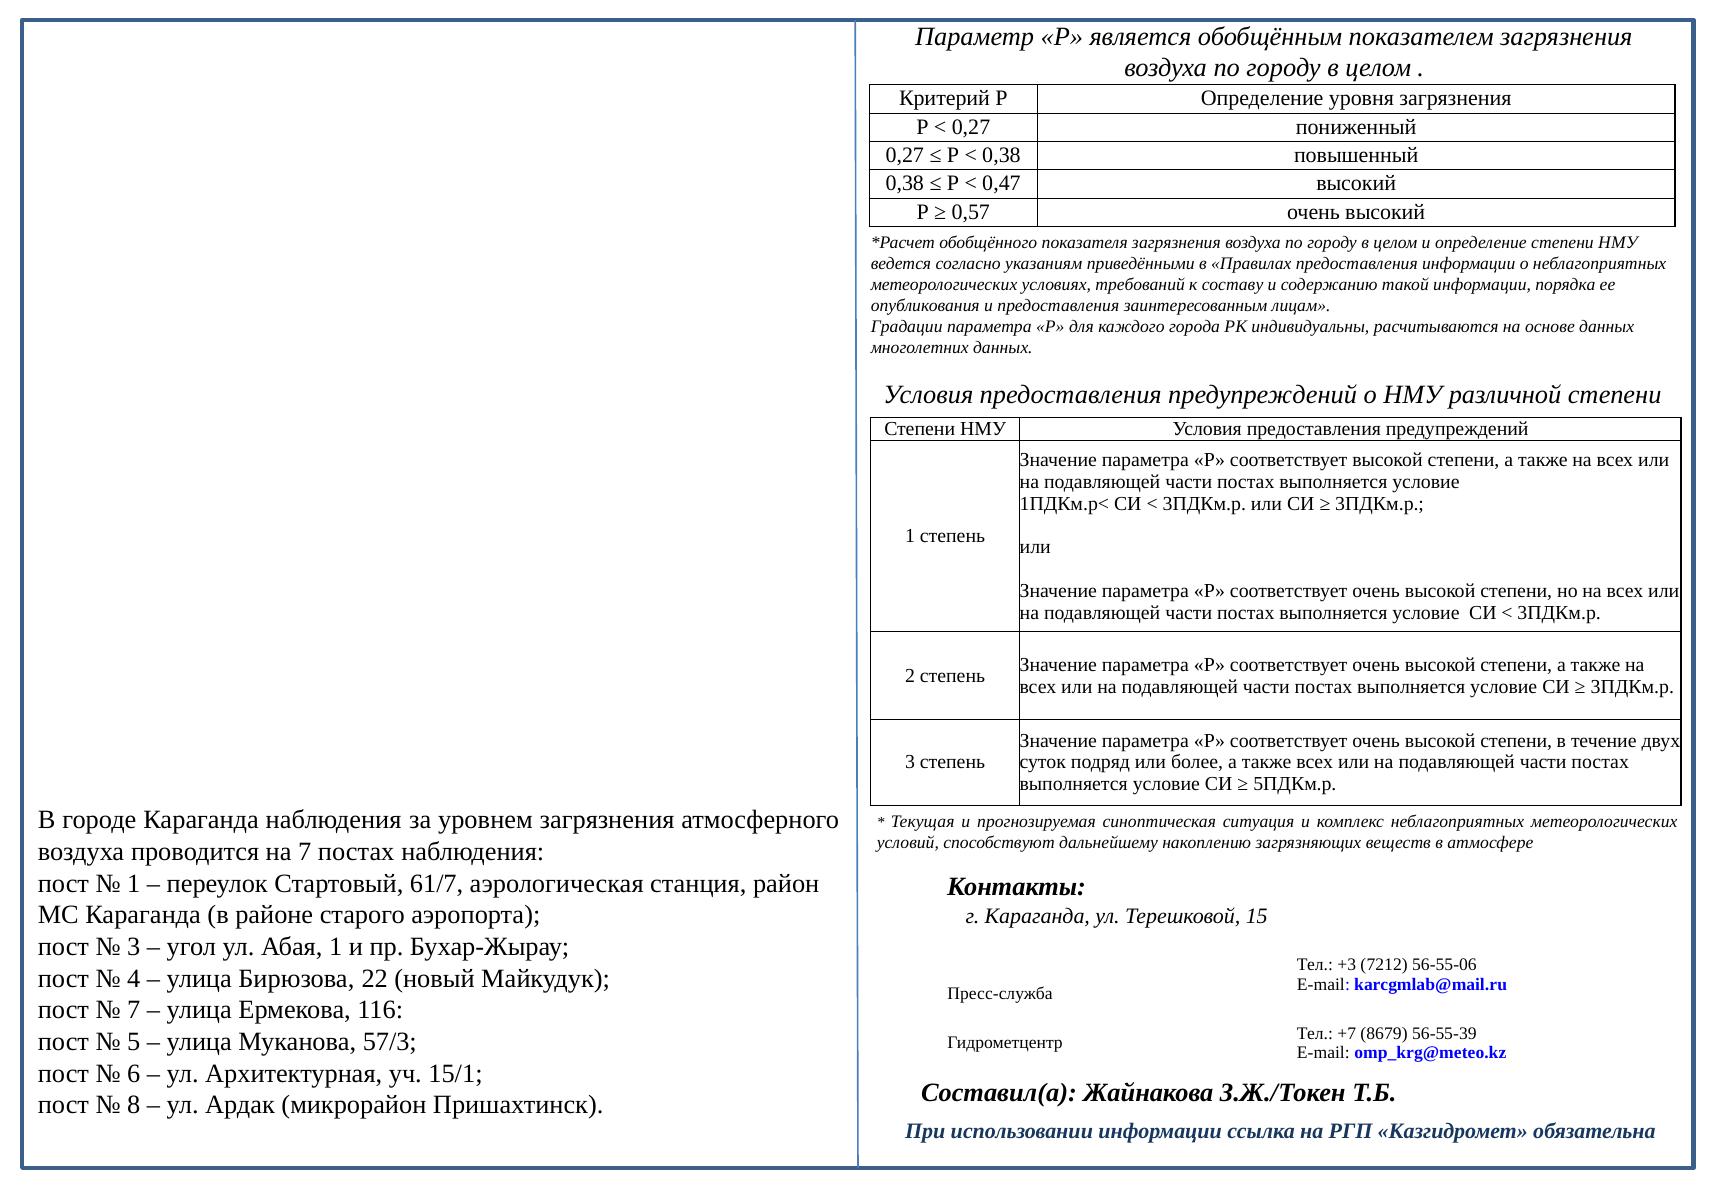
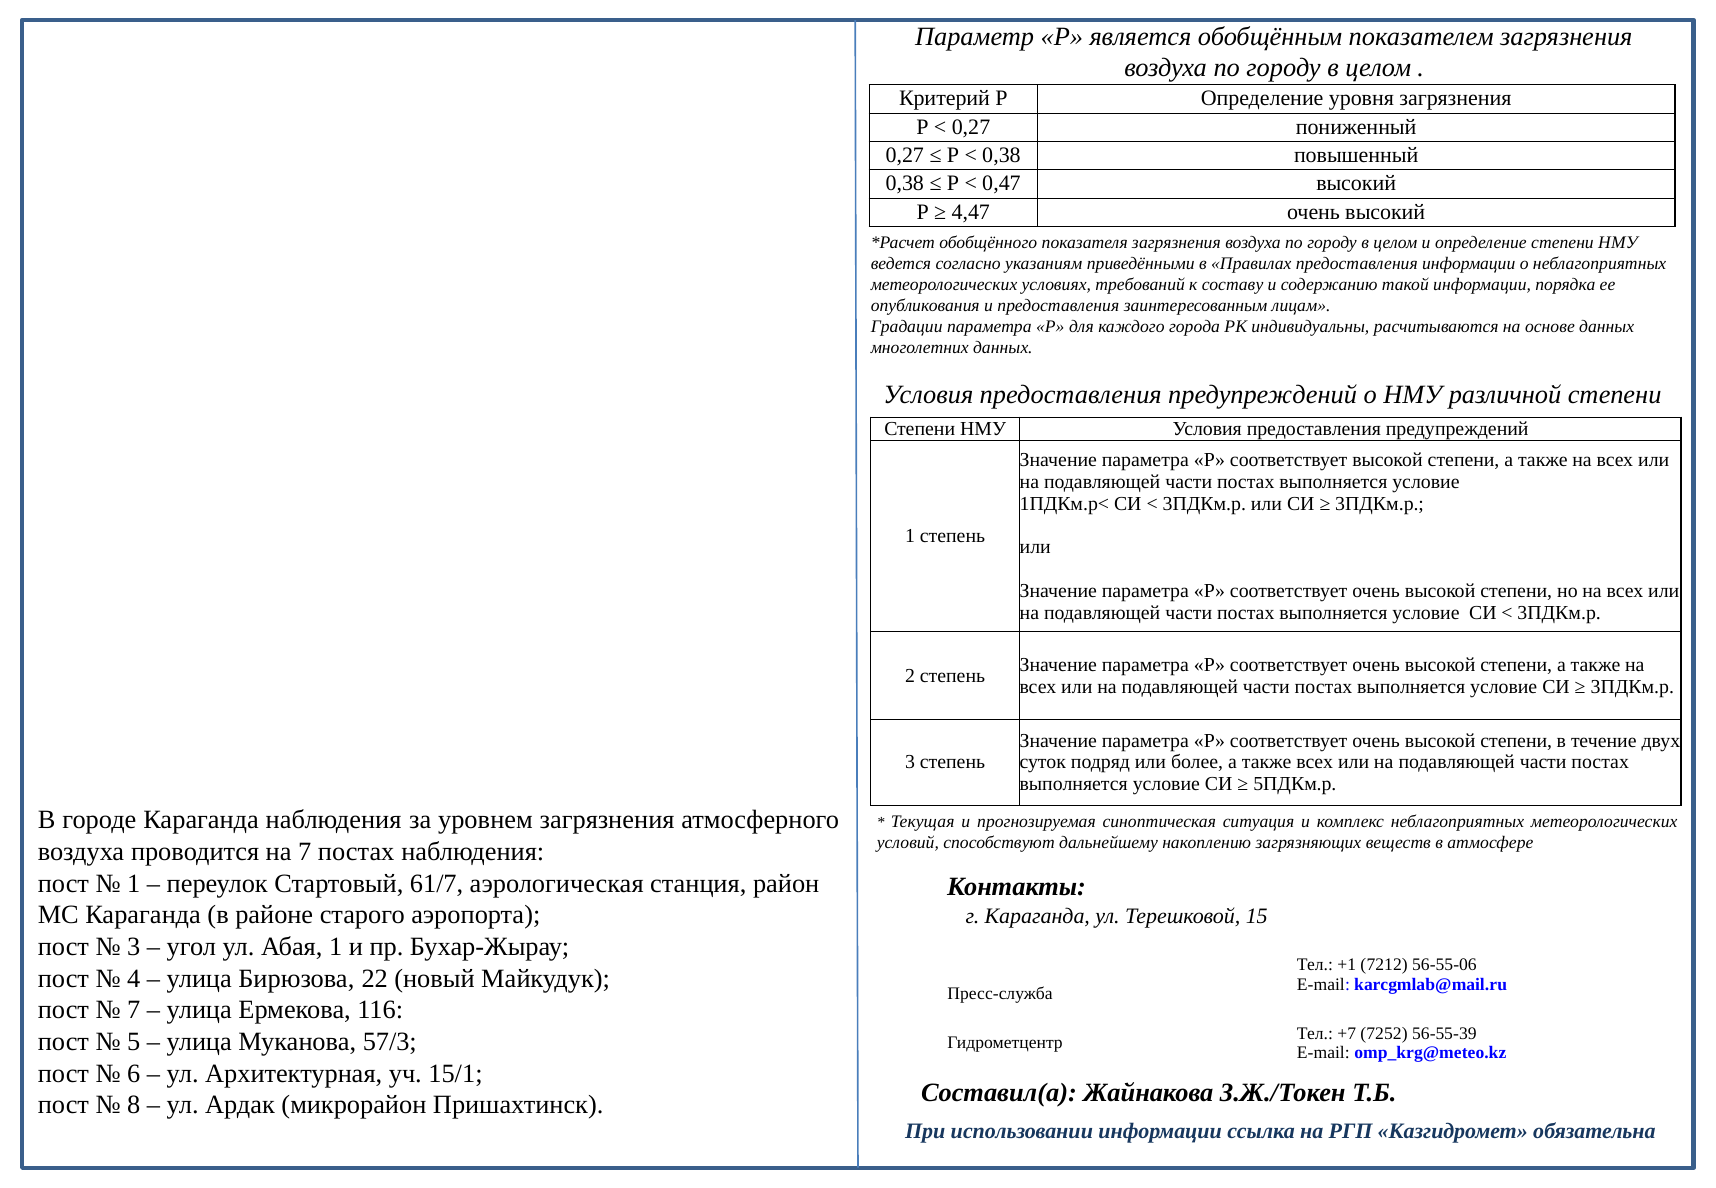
0,57: 0,57 -> 4,47
+3: +3 -> +1
8679: 8679 -> 7252
